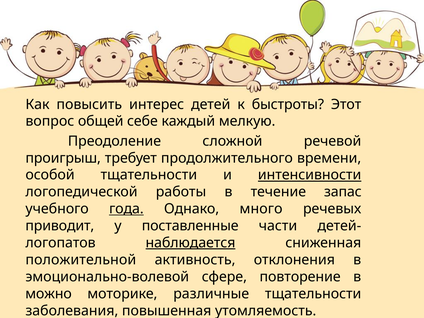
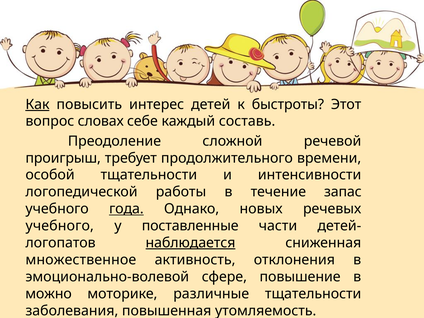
Как underline: none -> present
общей: общей -> словах
мелкую: мелкую -> составь
интенсивности underline: present -> none
много: много -> новых
приводит at (60, 226): приводит -> учебного
положительной: положительной -> множественное
повторение: повторение -> повышение
